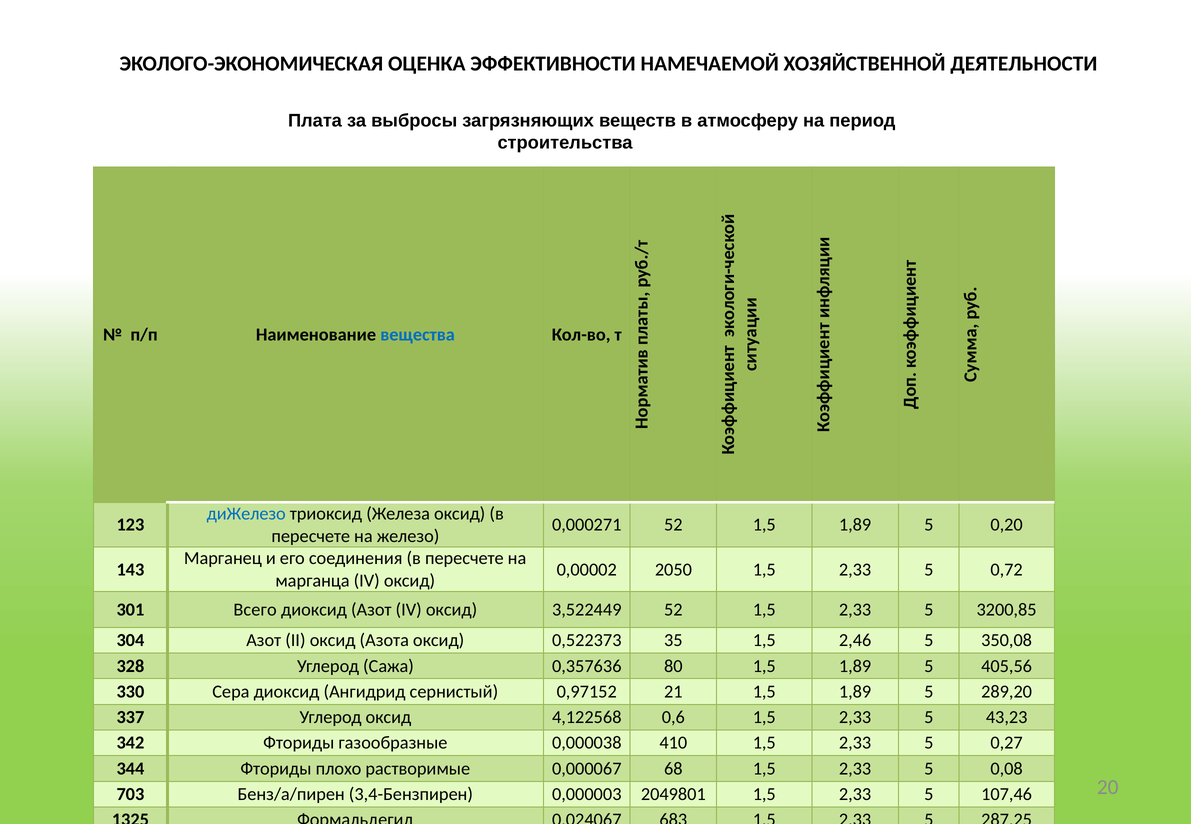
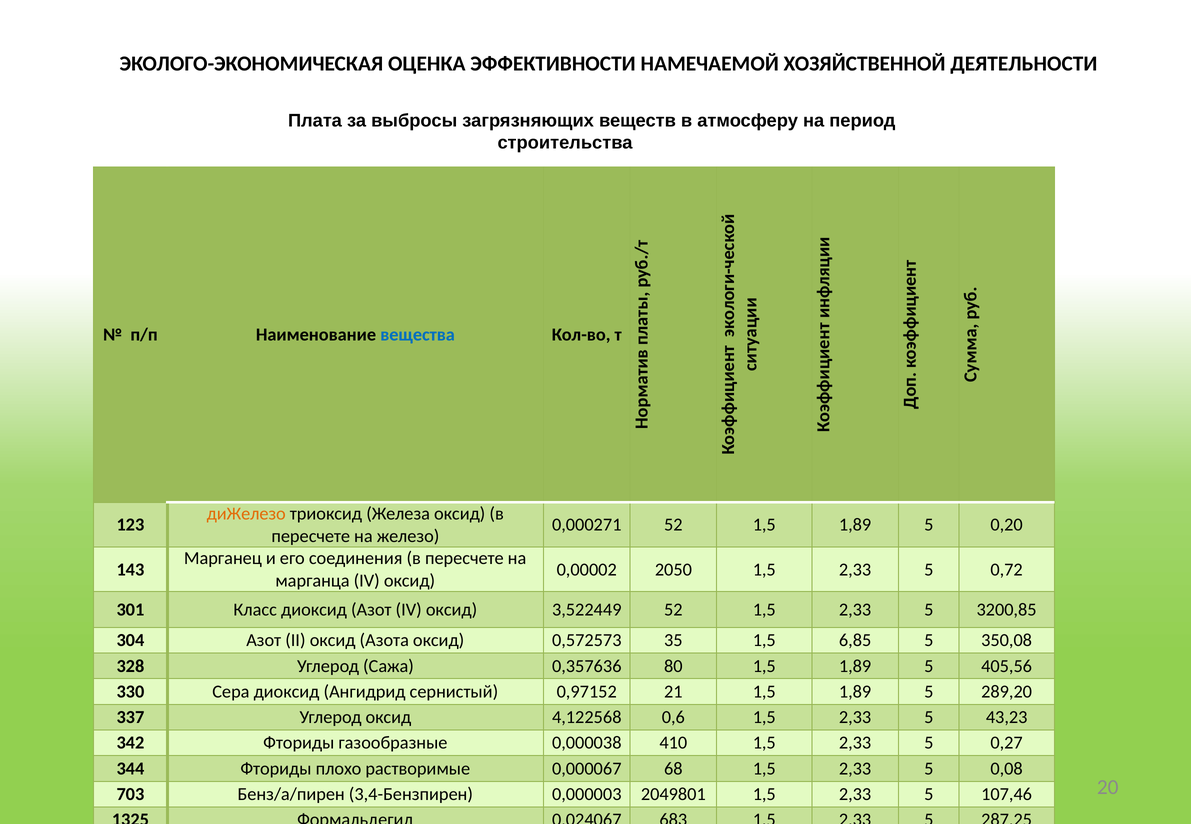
диЖелезо colour: blue -> orange
Всего: Всего -> Класс
0,522373: 0,522373 -> 0,572573
2,46: 2,46 -> 6,85
